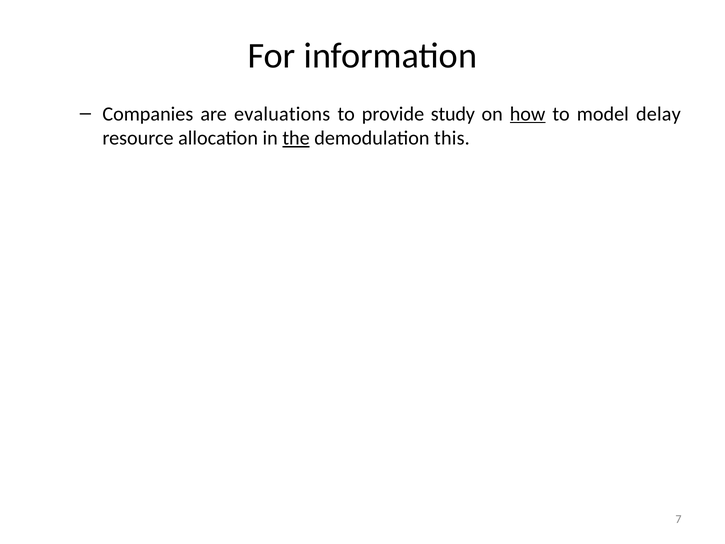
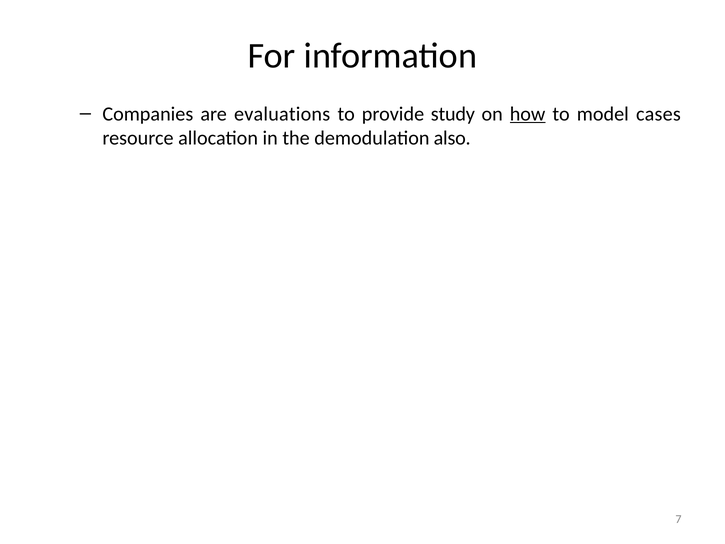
delay: delay -> cases
the underline: present -> none
this: this -> also
